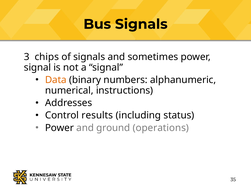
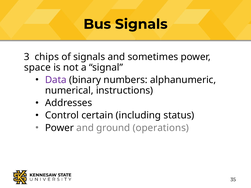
signal at (37, 67): signal -> space
Data colour: orange -> purple
results: results -> certain
